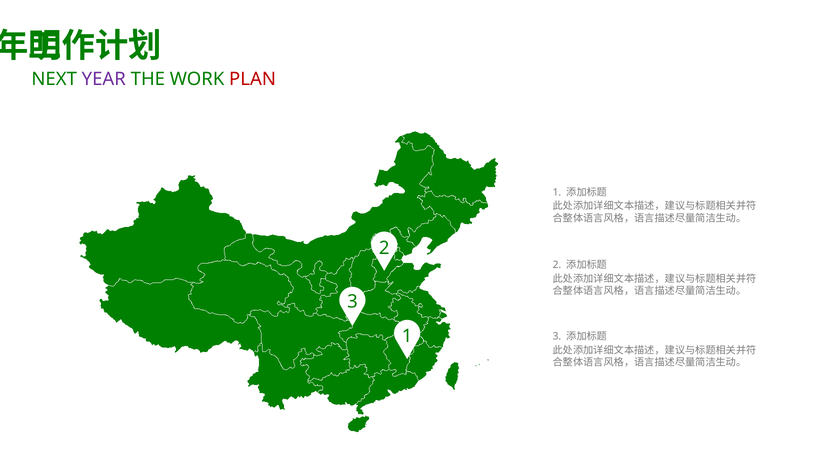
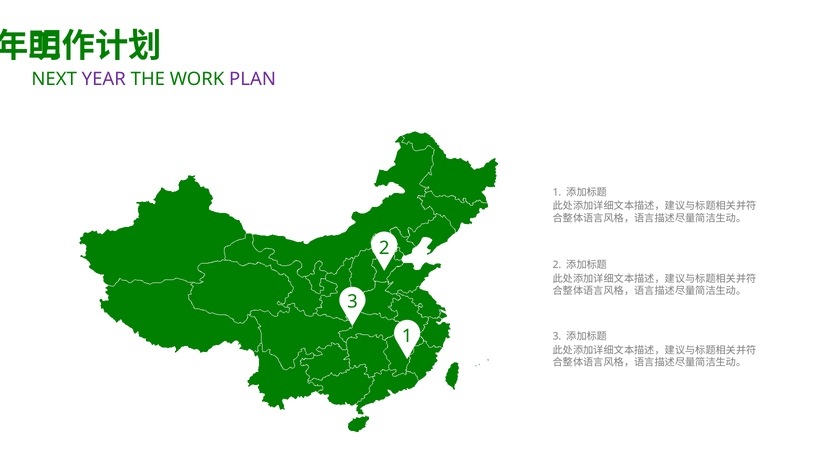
PLAN colour: red -> purple
